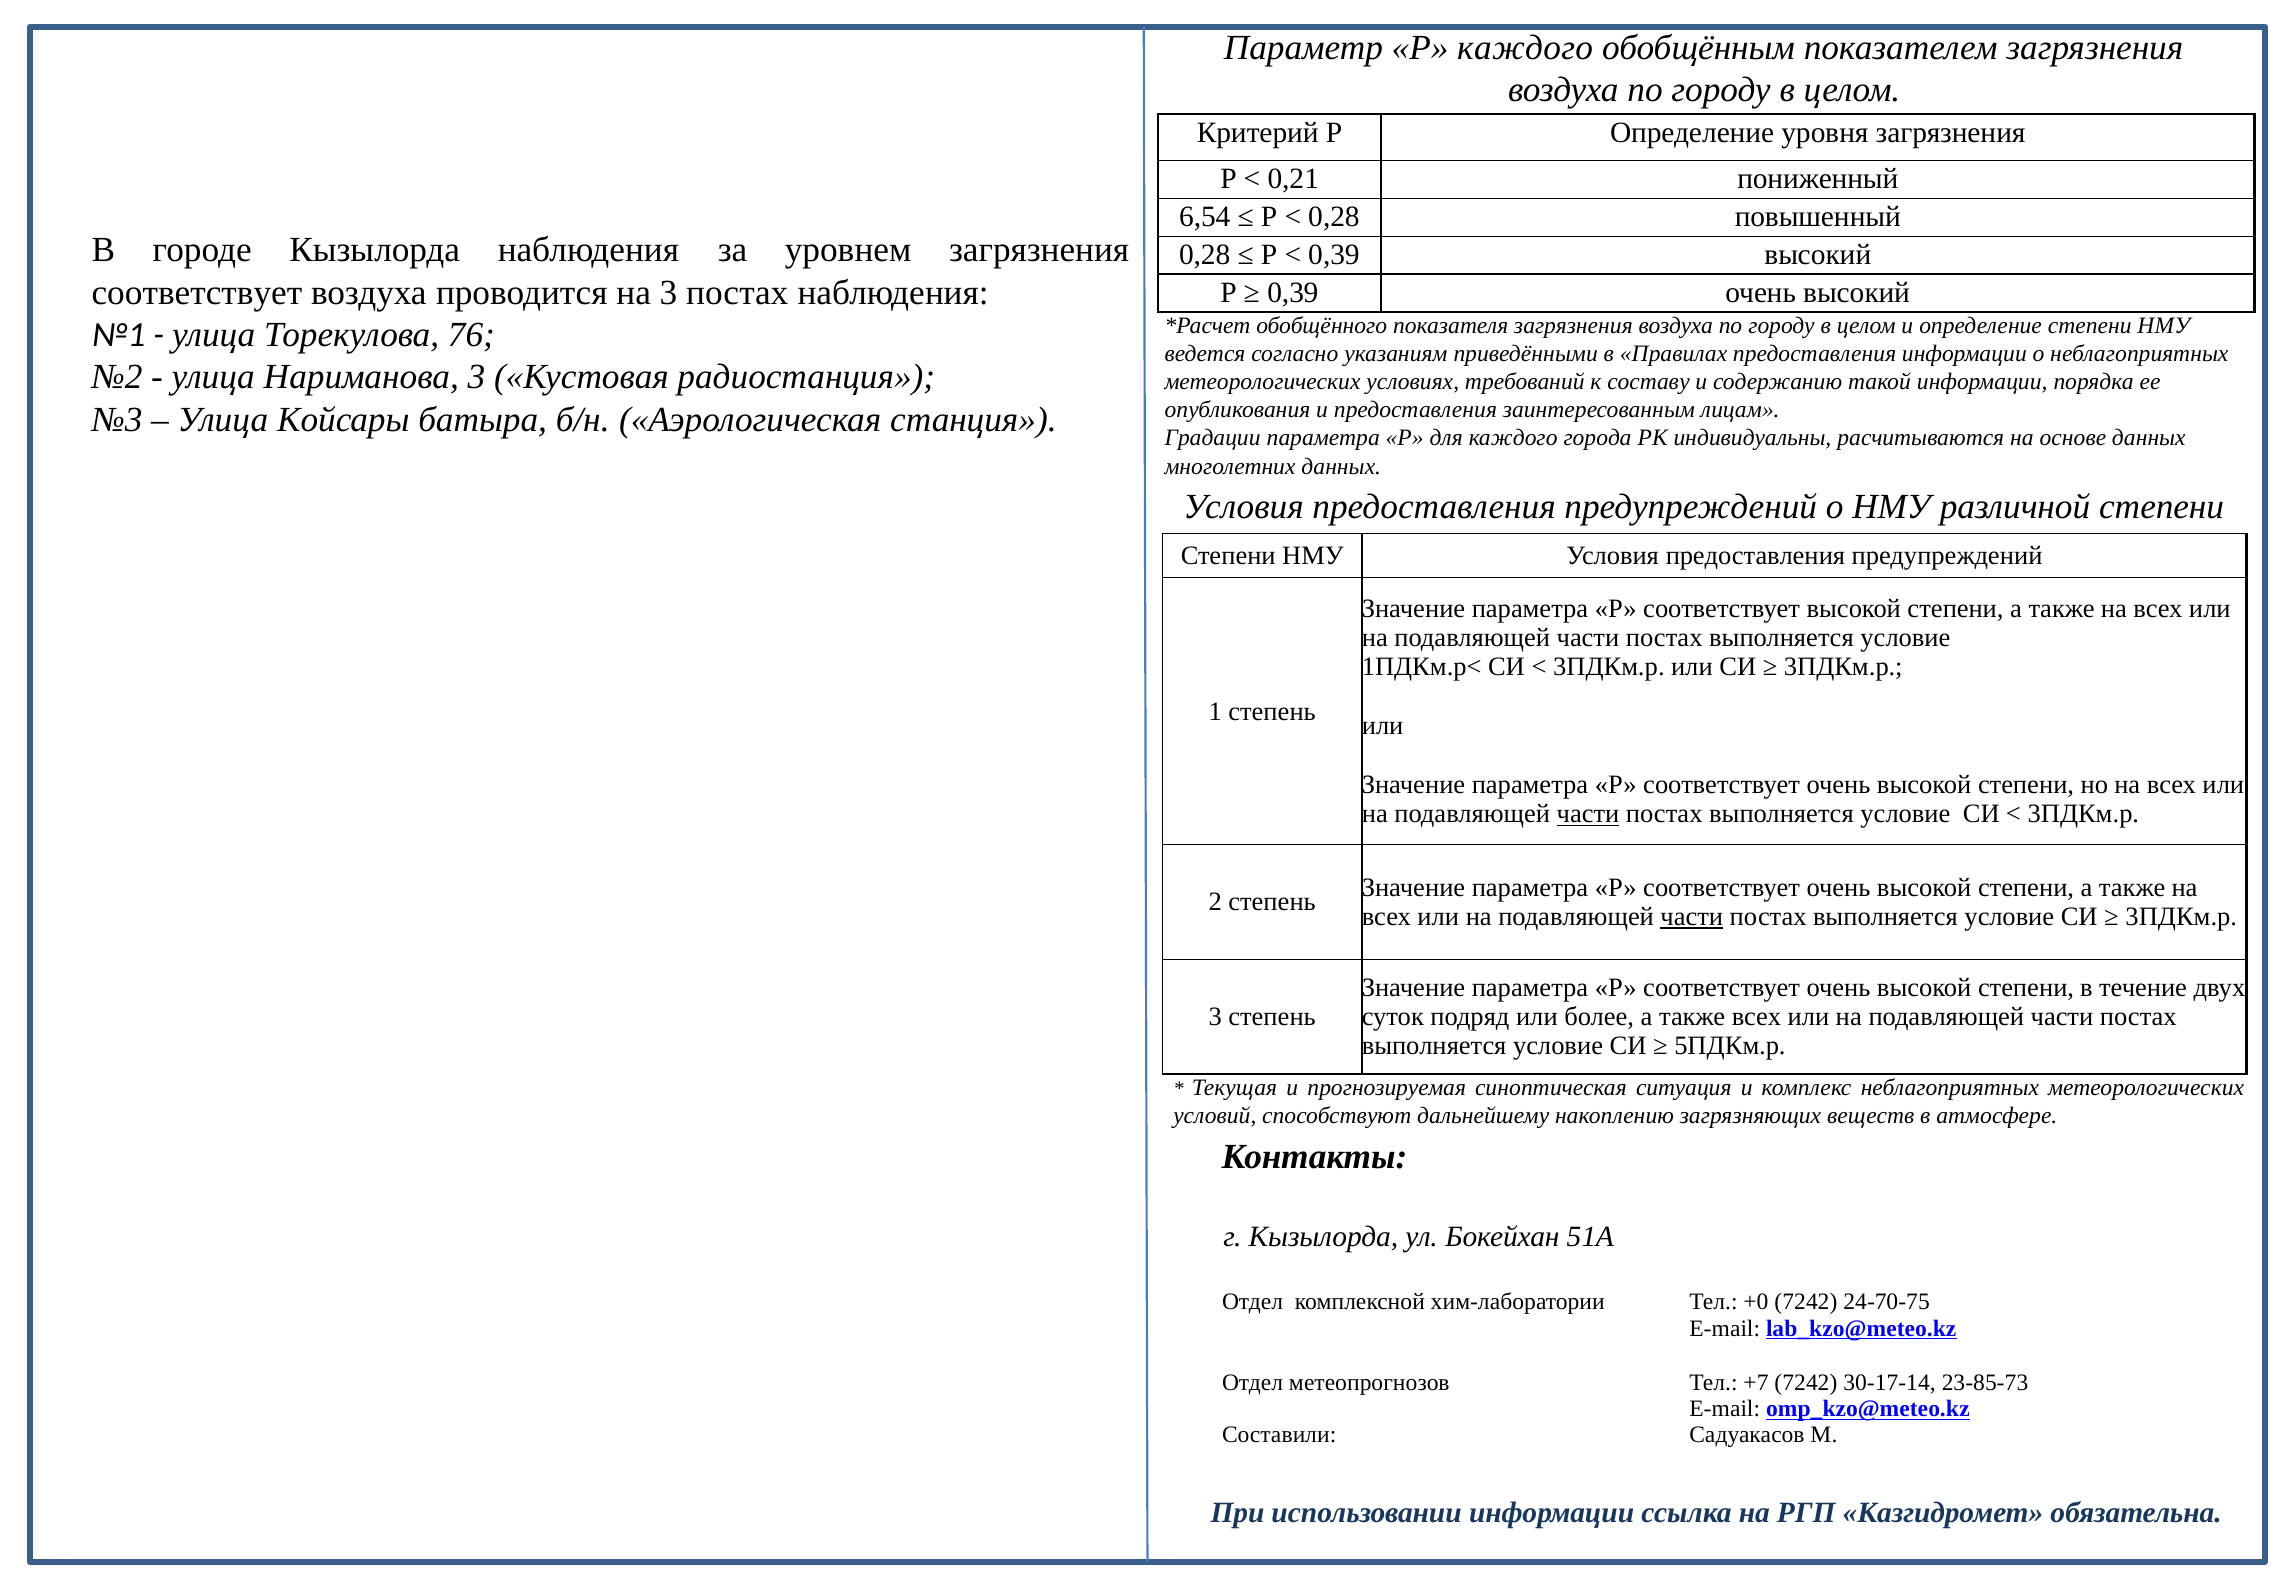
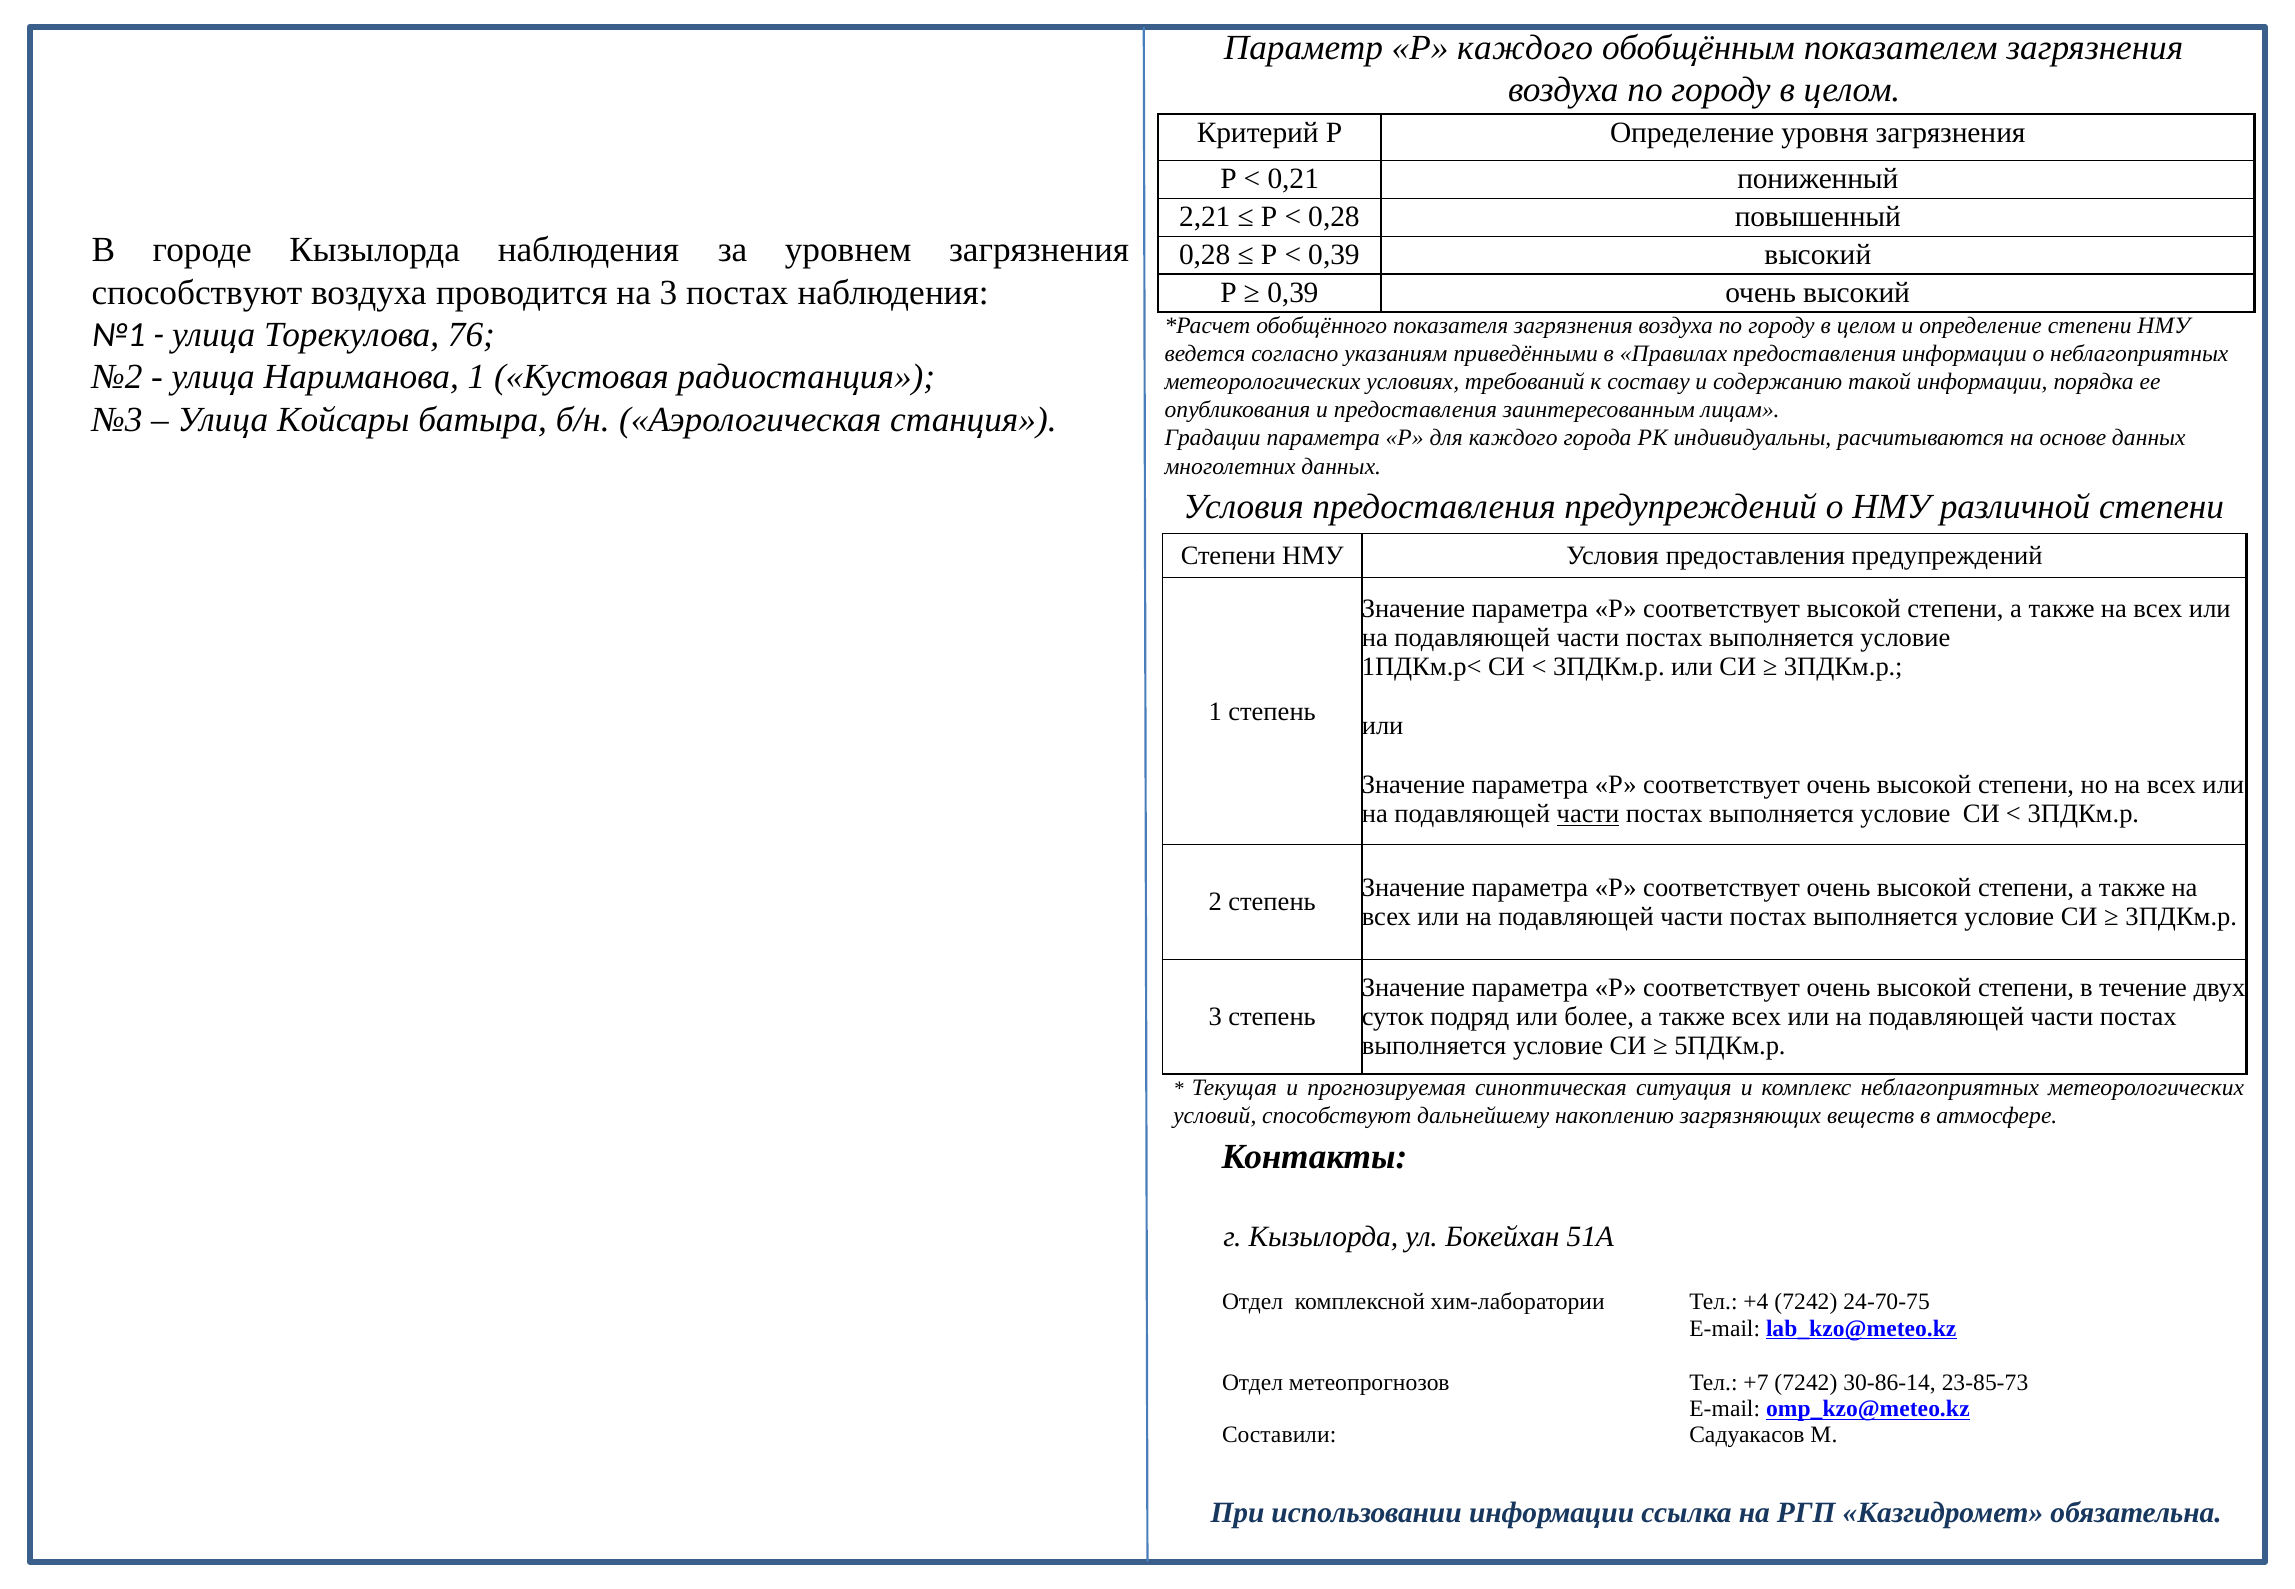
6,54: 6,54 -> 2,21
соответствует at (197, 292): соответствует -> способствуют
Нариманова 3: 3 -> 1
части at (1692, 917) underline: present -> none
+0: +0 -> +4
30-17-14: 30-17-14 -> 30-86-14
